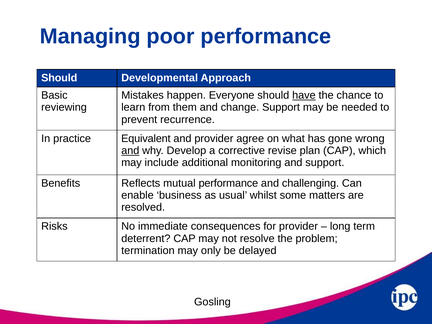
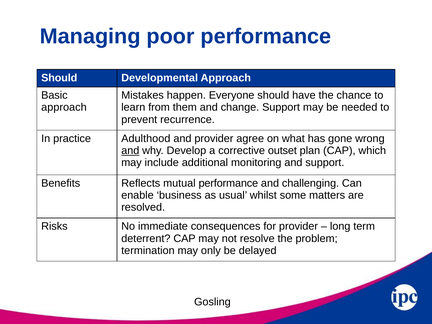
have underline: present -> none
reviewing at (64, 107): reviewing -> approach
Equivalent: Equivalent -> Adulthood
revise: revise -> outset
